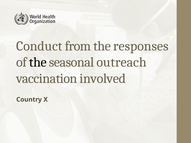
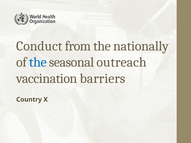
responses: responses -> nationally
the at (38, 62) colour: black -> blue
involved: involved -> barriers
